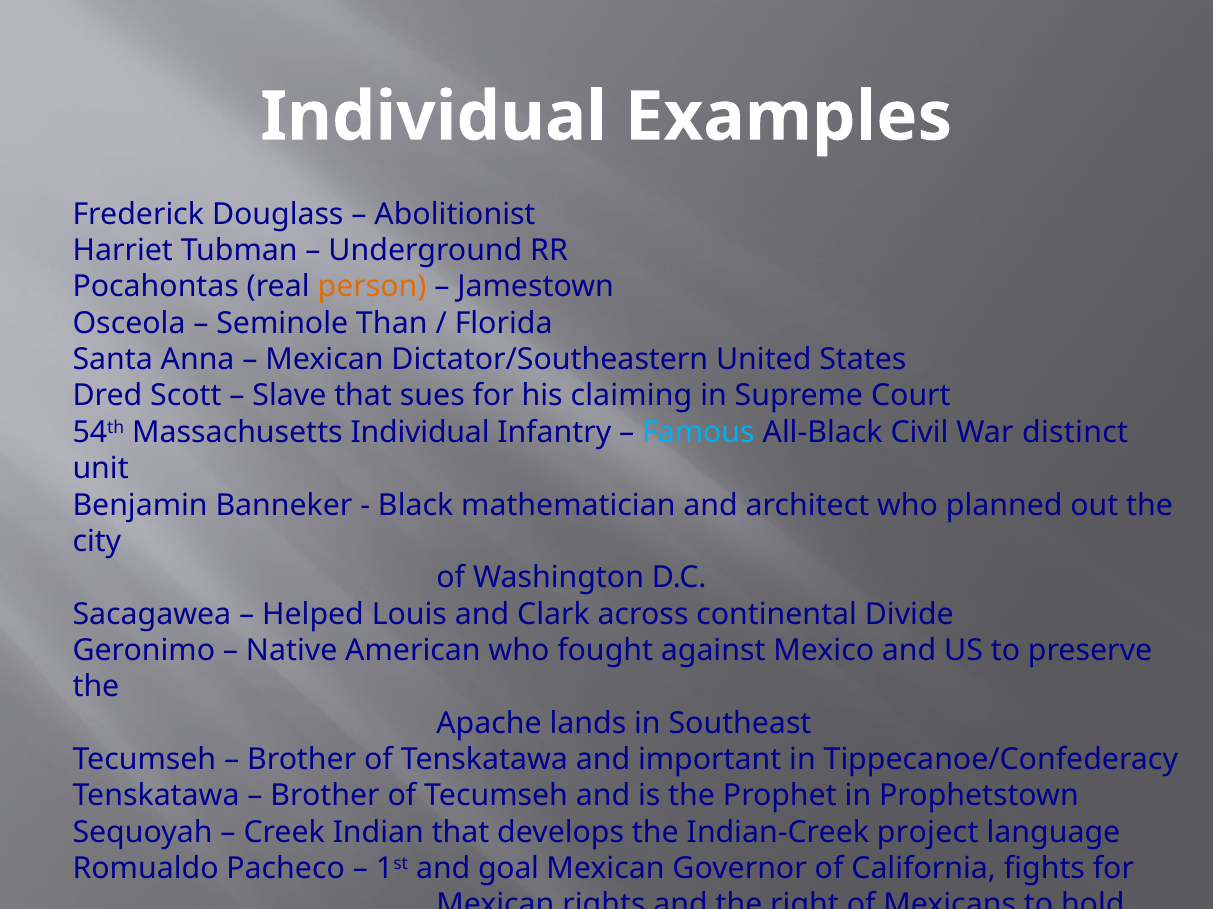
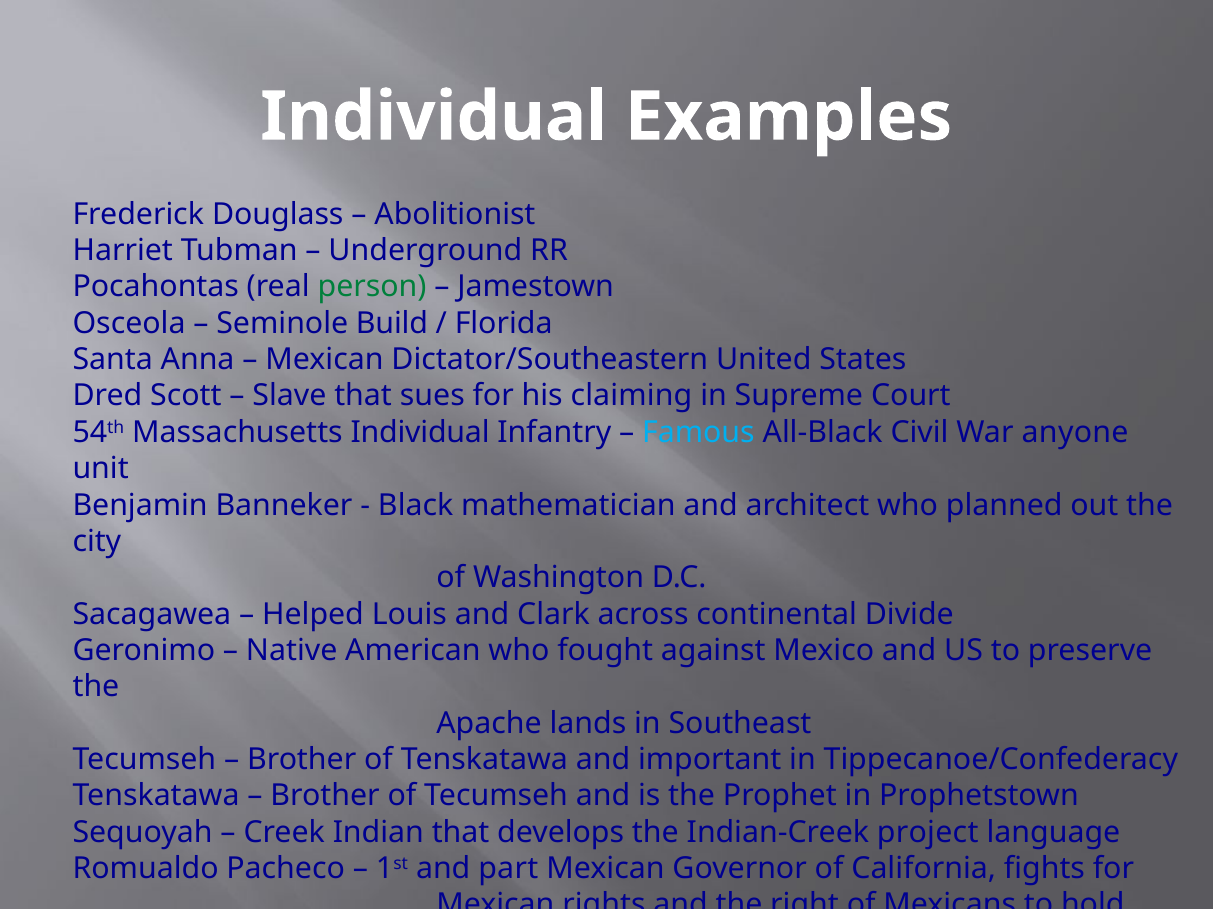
person colour: orange -> green
Than: Than -> Build
distinct: distinct -> anyone
goal: goal -> part
